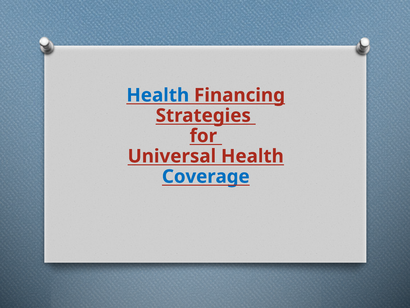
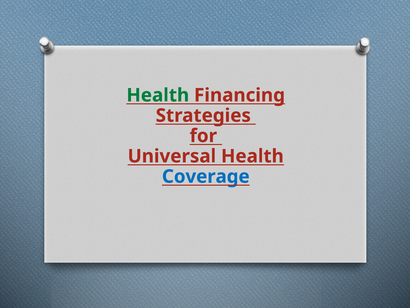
Health at (158, 95) colour: blue -> green
